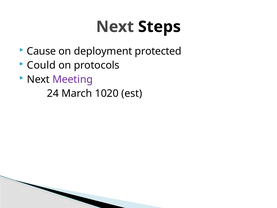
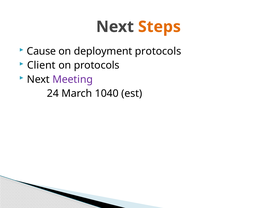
Steps colour: black -> orange
deployment protected: protected -> protocols
Could: Could -> Client
1020: 1020 -> 1040
